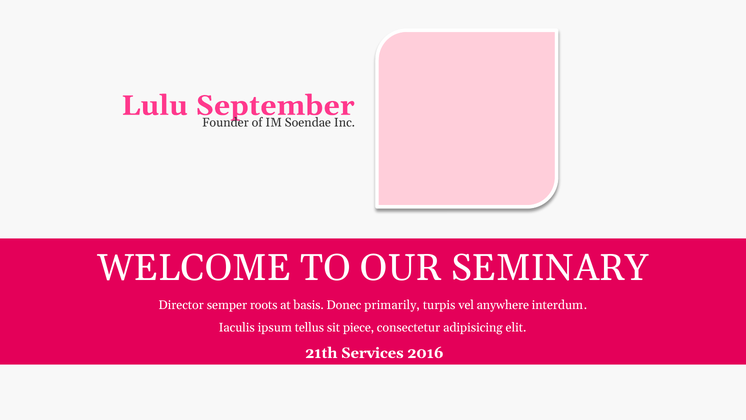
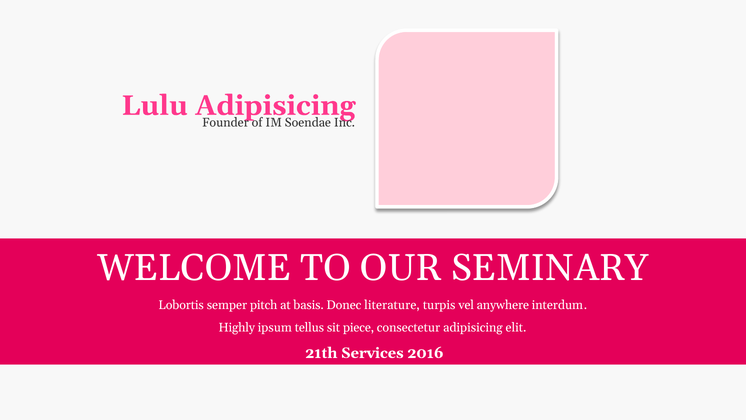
Lulu September: September -> Adipisicing
Director: Director -> Lobortis
roots: roots -> pitch
primarily: primarily -> literature
Iaculis: Iaculis -> Highly
